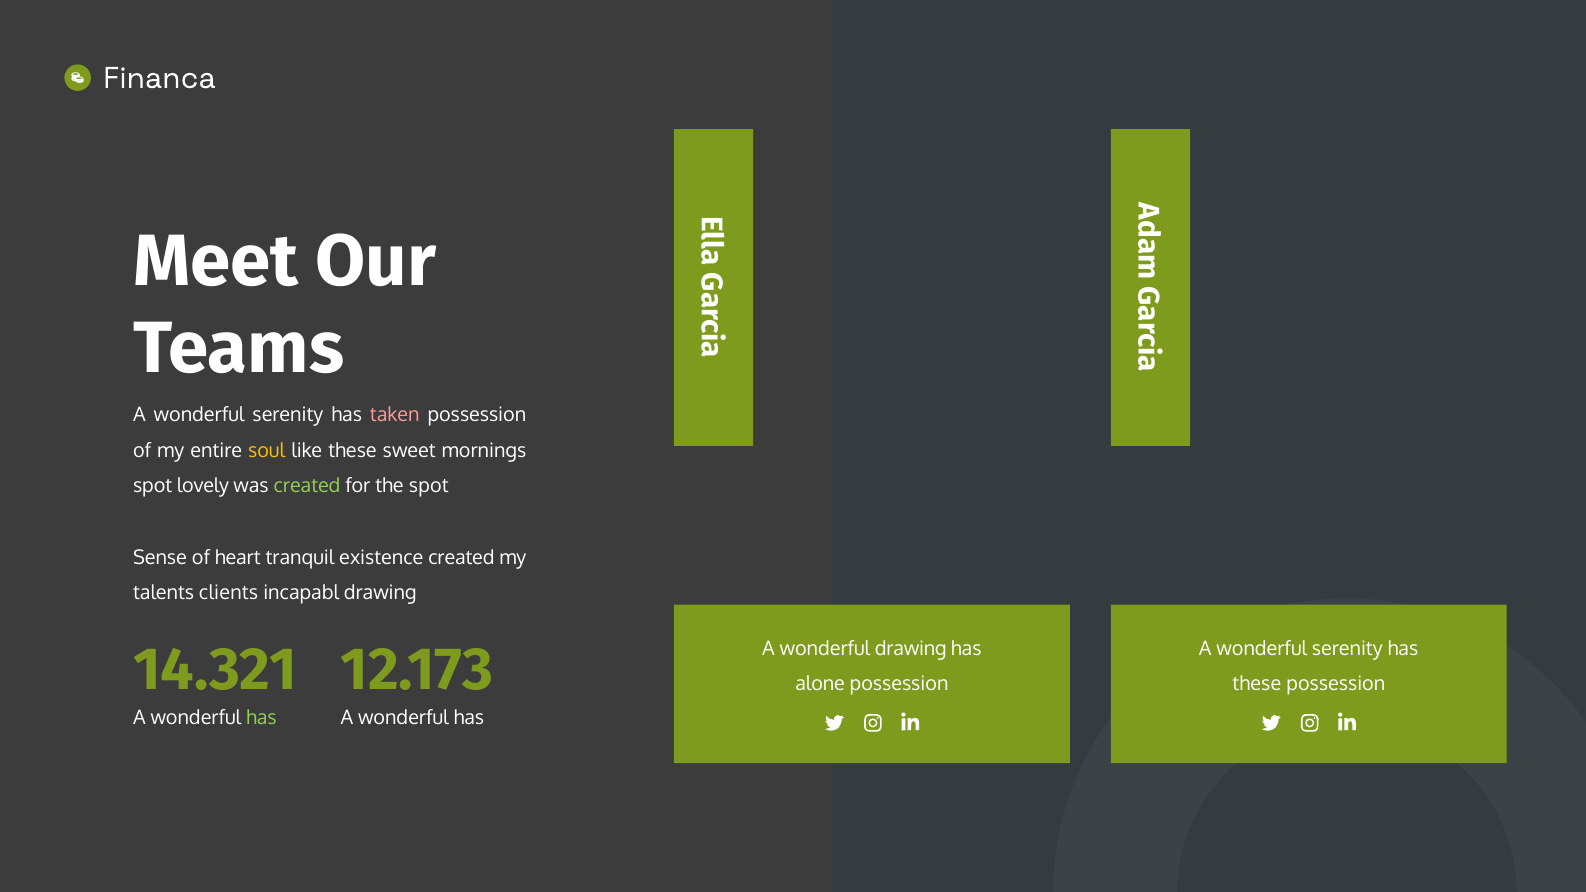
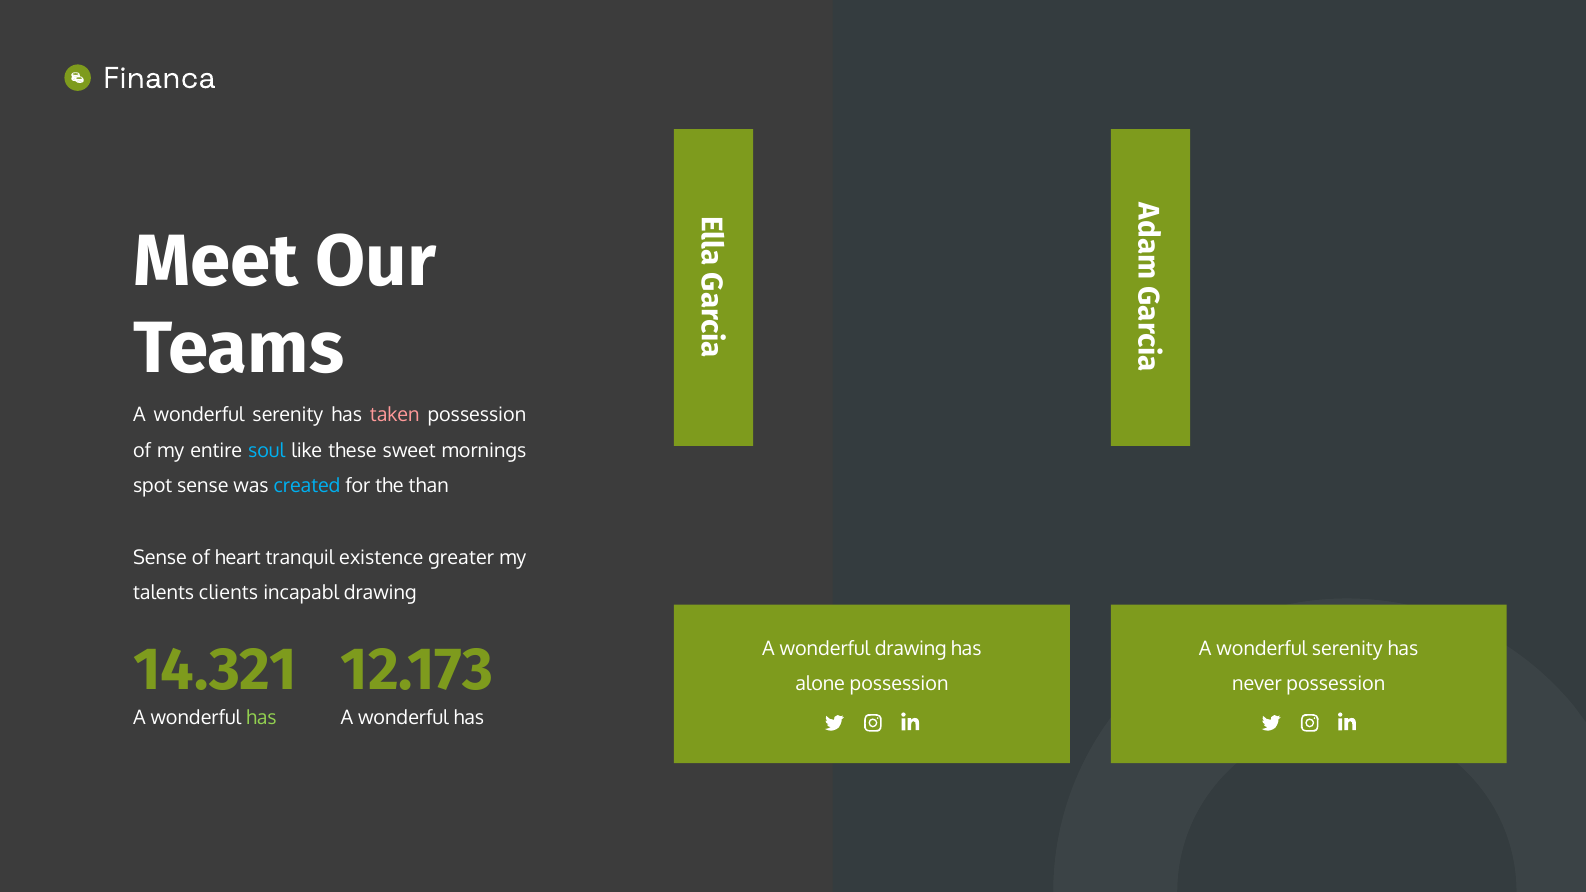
soul colour: yellow -> light blue
spot lovely: lovely -> sense
created at (307, 486) colour: light green -> light blue
the spot: spot -> than
existence created: created -> greater
these at (1257, 684): these -> never
